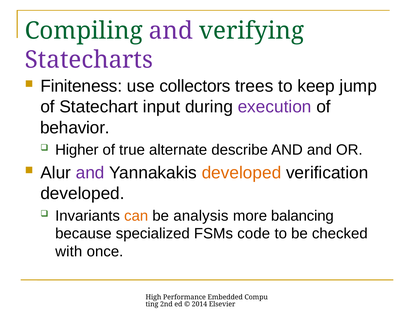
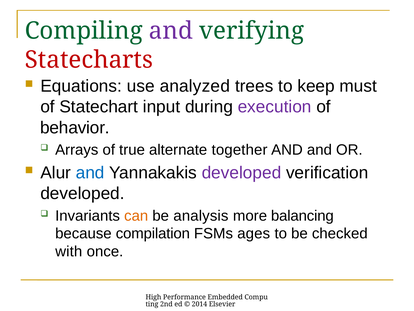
Statecharts colour: purple -> red
Finiteness: Finiteness -> Equations
collectors: collectors -> analyzed
jump: jump -> must
Higher: Higher -> Arrays
describe: describe -> together
and at (90, 173) colour: purple -> blue
developed at (241, 173) colour: orange -> purple
specialized: specialized -> compilation
code: code -> ages
